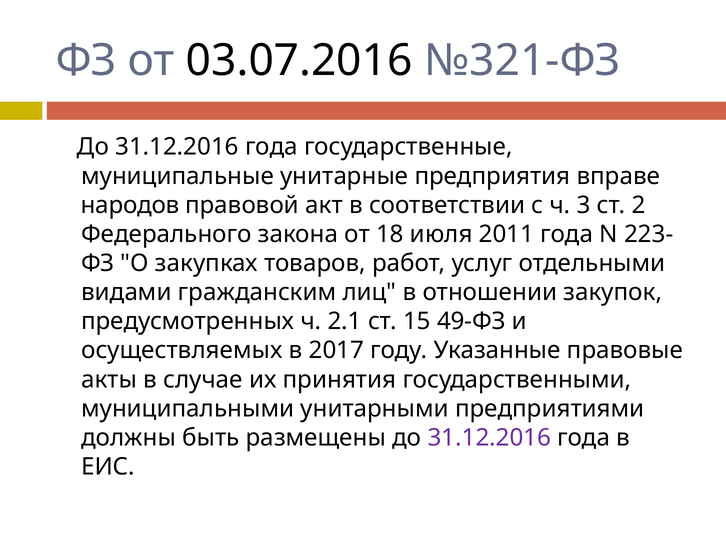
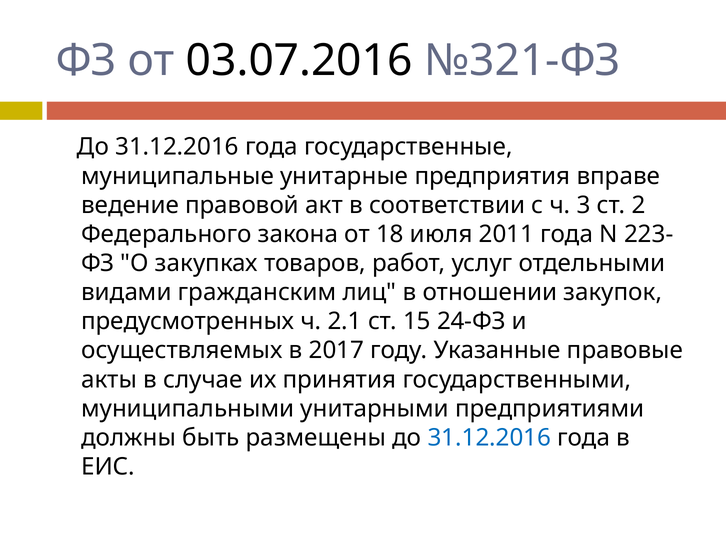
народов: народов -> ведение
49-ФЗ: 49-ФЗ -> 24-ФЗ
31.12.2016 at (489, 437) colour: purple -> blue
